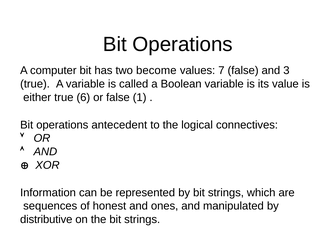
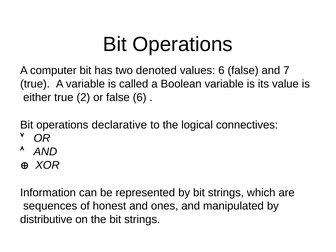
become: become -> denoted
values 7: 7 -> 6
3: 3 -> 7
6: 6 -> 2
false 1: 1 -> 6
antecedent: antecedent -> declarative
